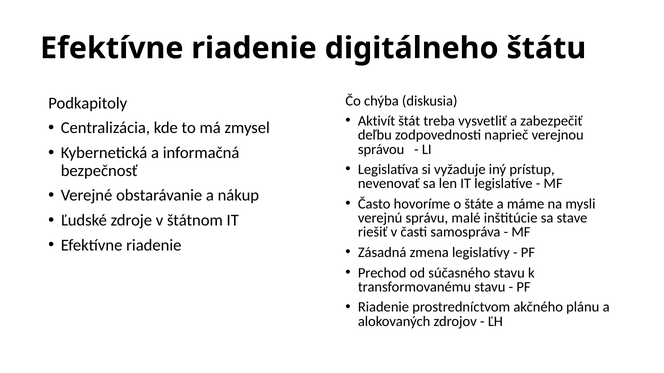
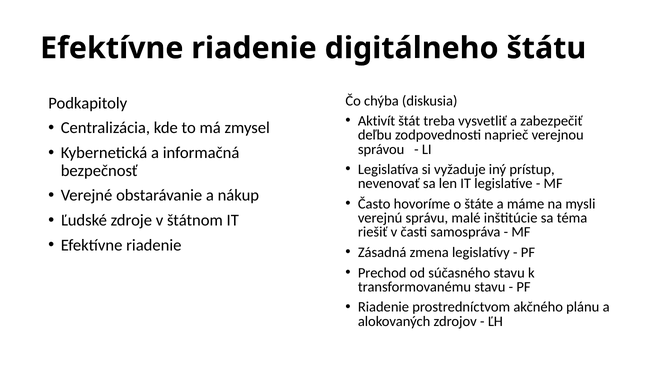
stave: stave -> téma
